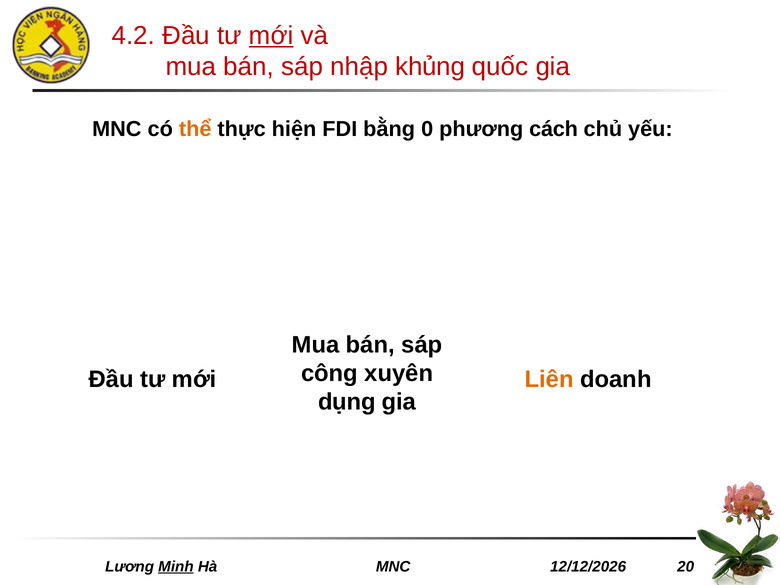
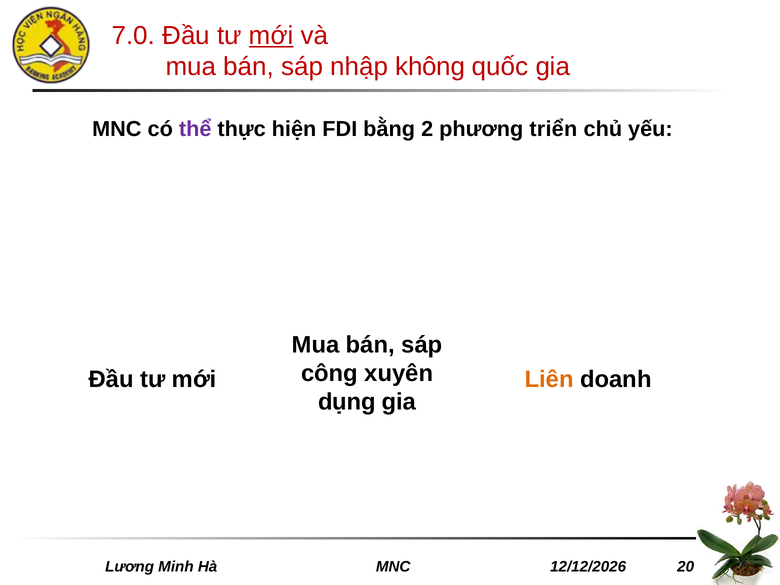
4.2: 4.2 -> 7.0
khủng: khủng -> không
thể colour: orange -> purple
0: 0 -> 2
cách: cách -> triển
Minh underline: present -> none
